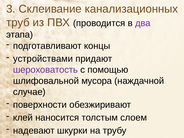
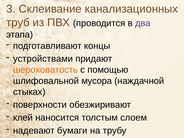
шероховатость colour: purple -> orange
случае: случае -> стыках
шкурки: шкурки -> бумаги
